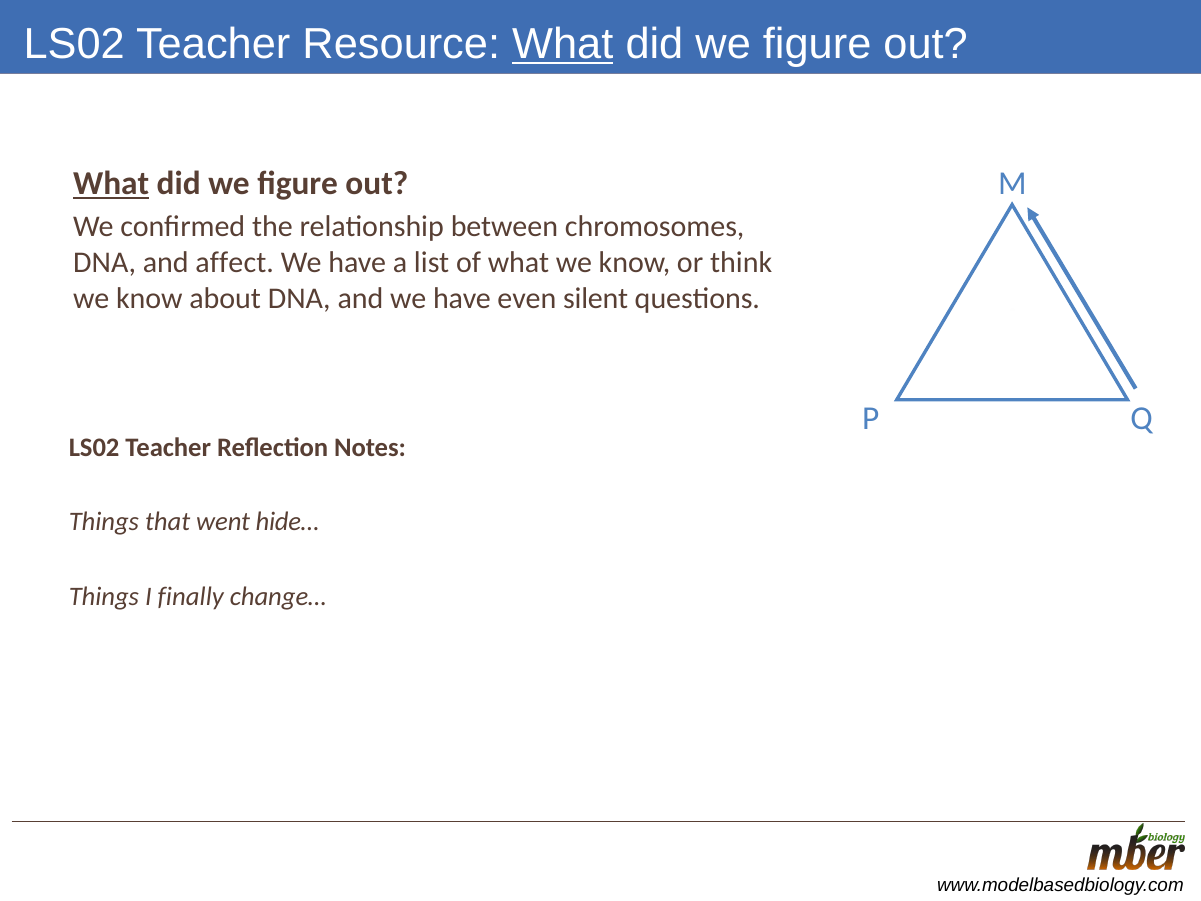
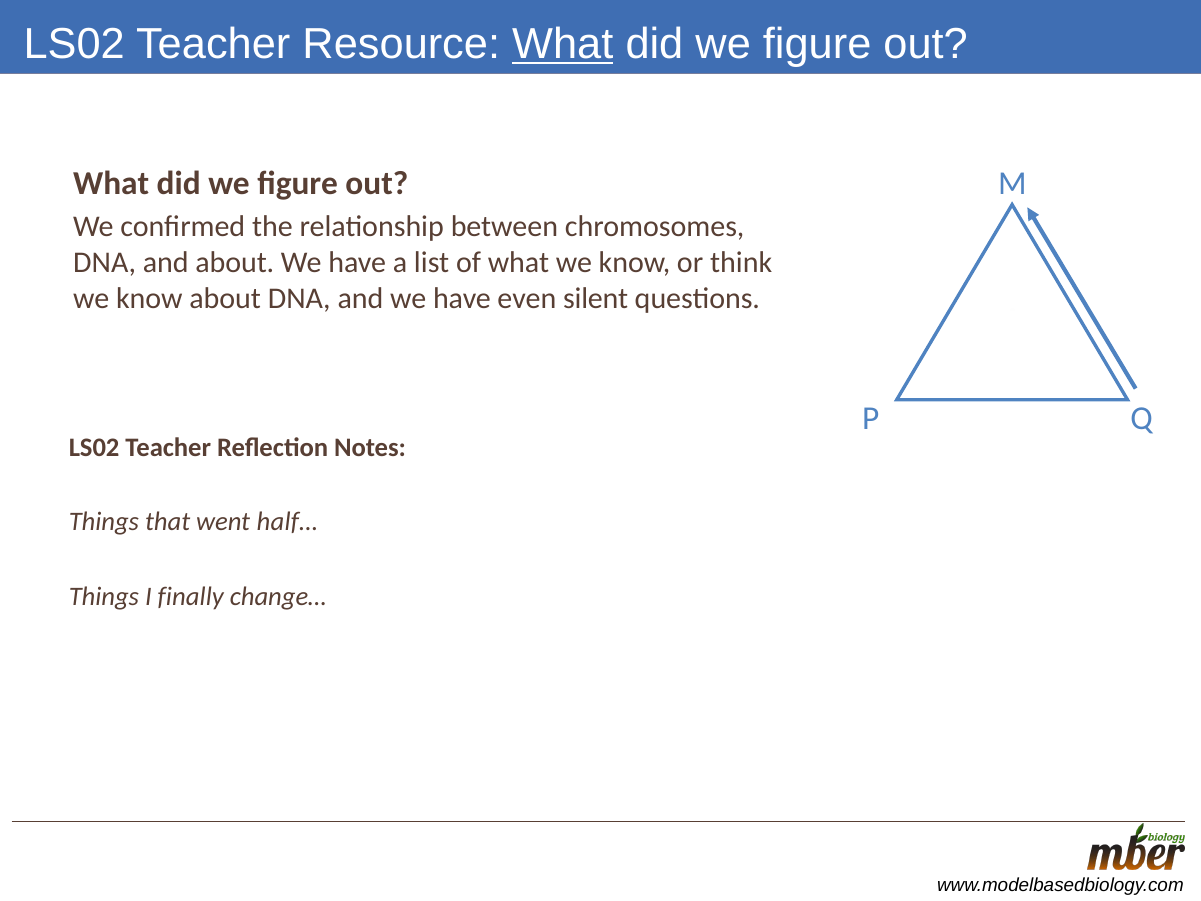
What at (111, 183) underline: present -> none
and affect: affect -> about
hide…: hide… -> half…
